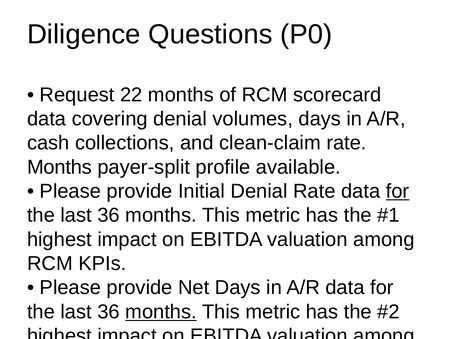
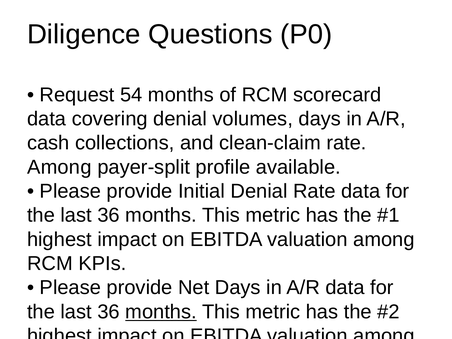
22: 22 -> 54
Months at (60, 167): Months -> Among
for at (398, 191) underline: present -> none
